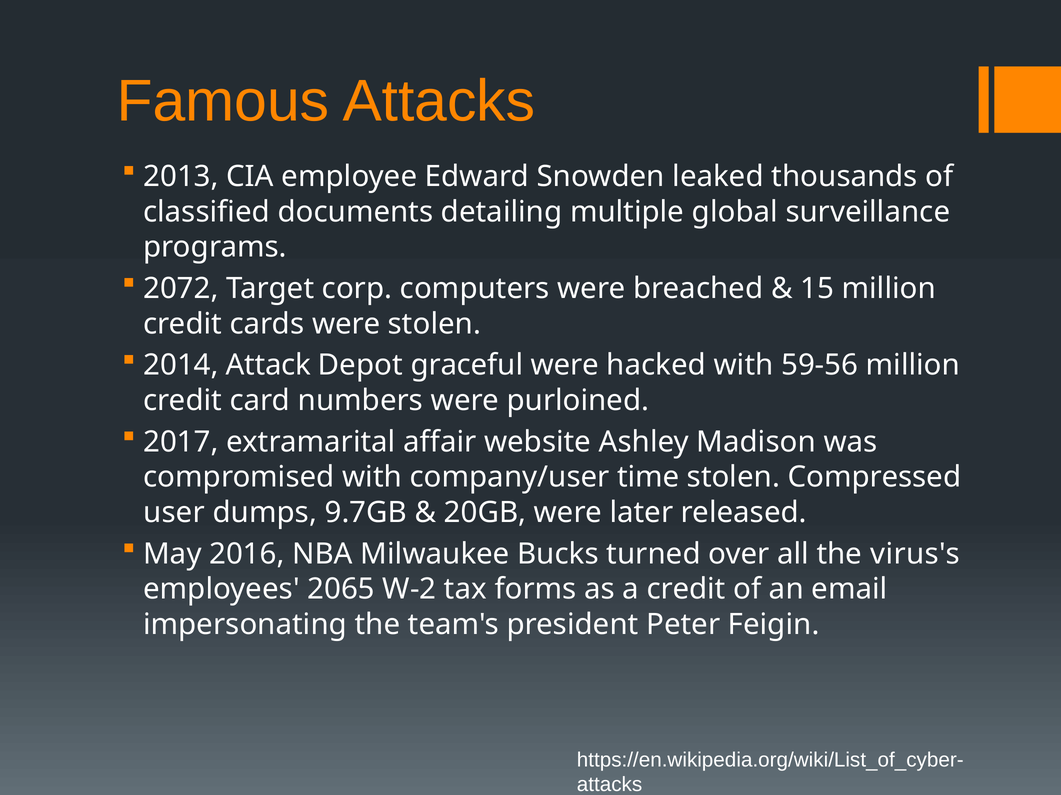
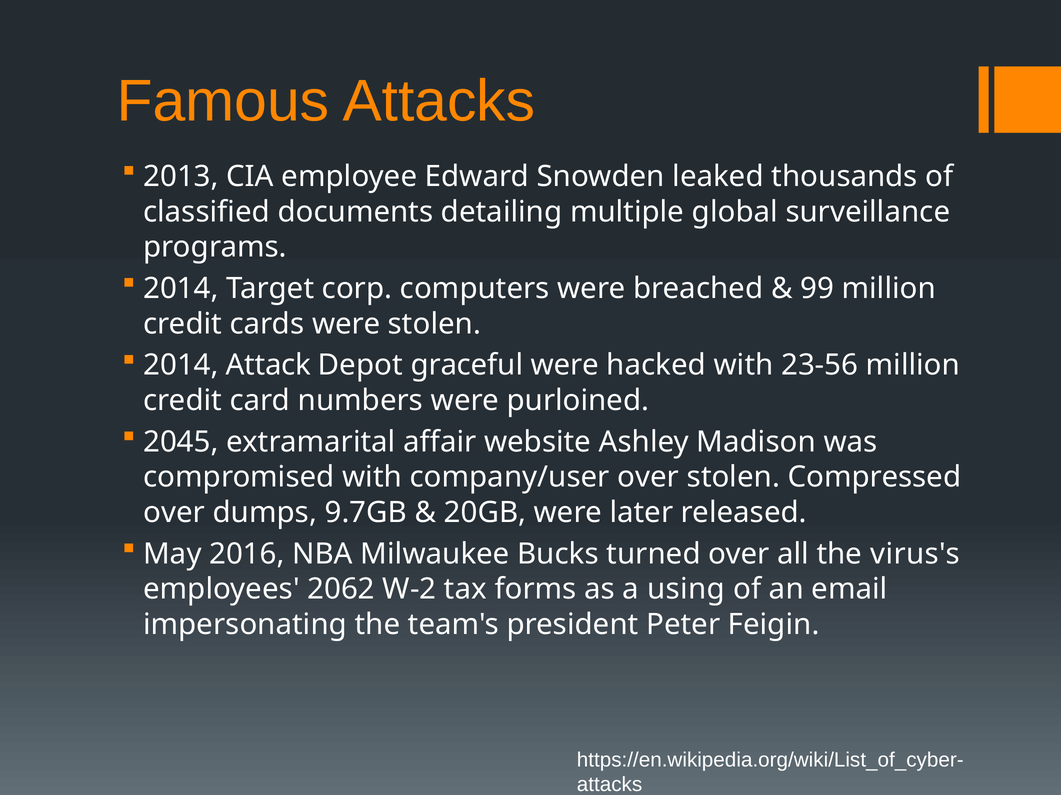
2072 at (181, 289): 2072 -> 2014
15: 15 -> 99
59-56: 59-56 -> 23-56
2017: 2017 -> 2045
company/user time: time -> over
user at (174, 513): user -> over
2065: 2065 -> 2062
a credit: credit -> using
